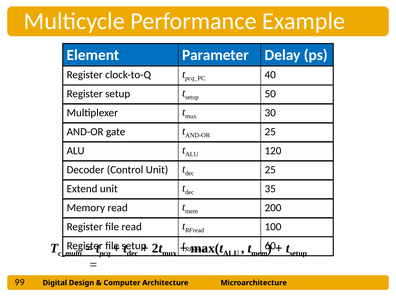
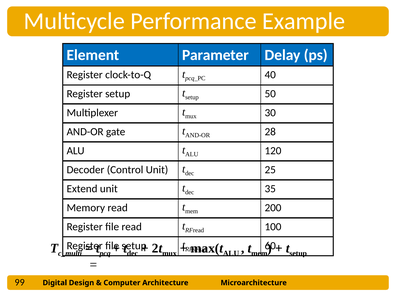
AND-OR 25: 25 -> 28
